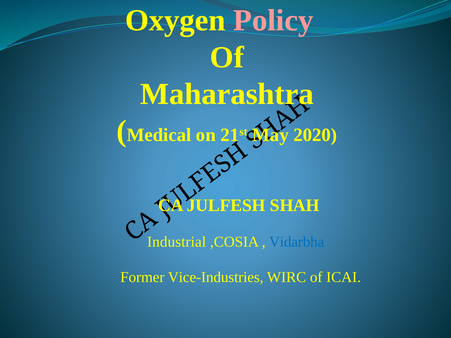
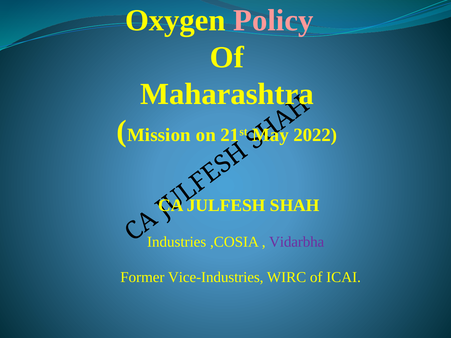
Medical: Medical -> Mission
2020: 2020 -> 2022
Industrial: Industrial -> Industries
Vidarbha colour: blue -> purple
